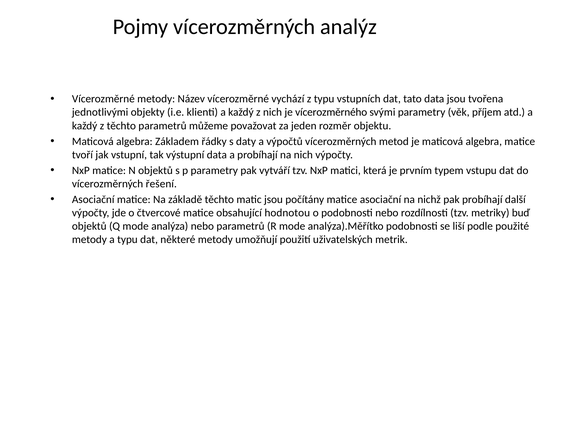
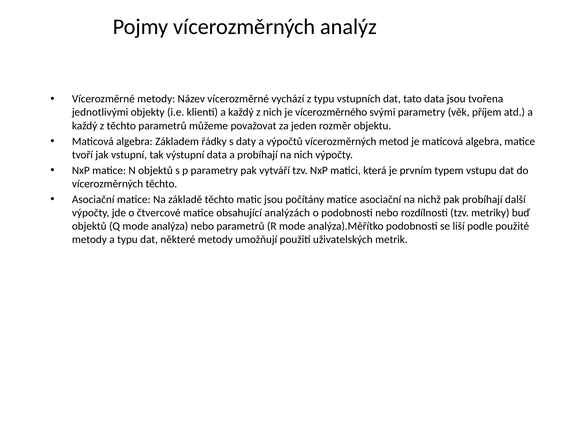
vícerozměrných řešení: řešení -> těchto
hodnotou: hodnotou -> analýzách
